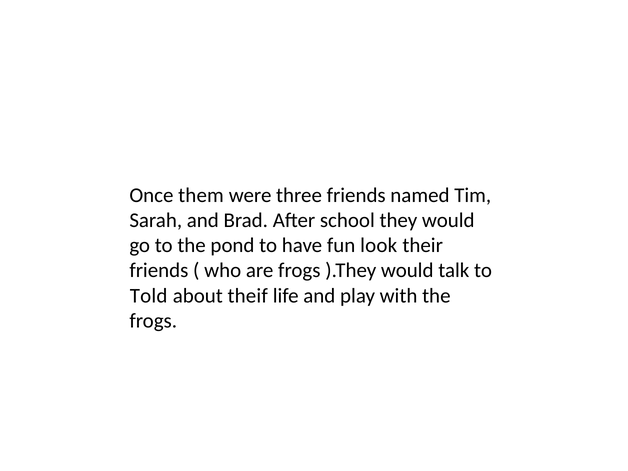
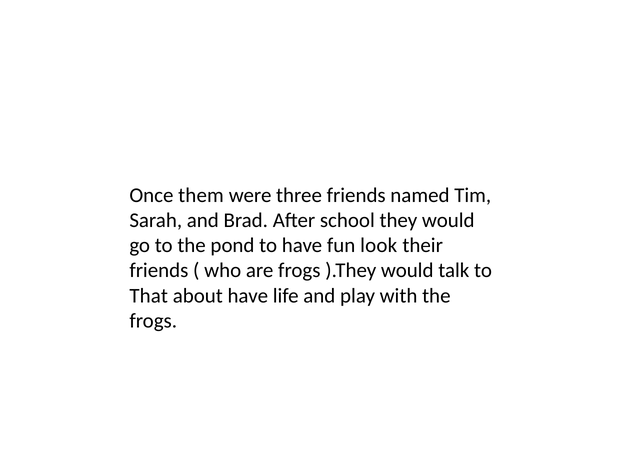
Told: Told -> That
about theif: theif -> have
